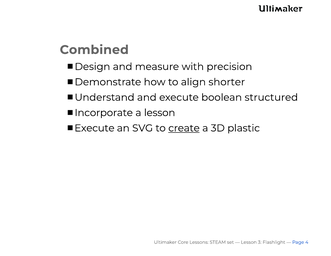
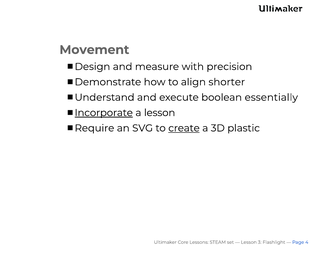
Combined: Combined -> Movement
structured: structured -> essentially
Incorporate underline: none -> present
Execute at (95, 128): Execute -> Require
